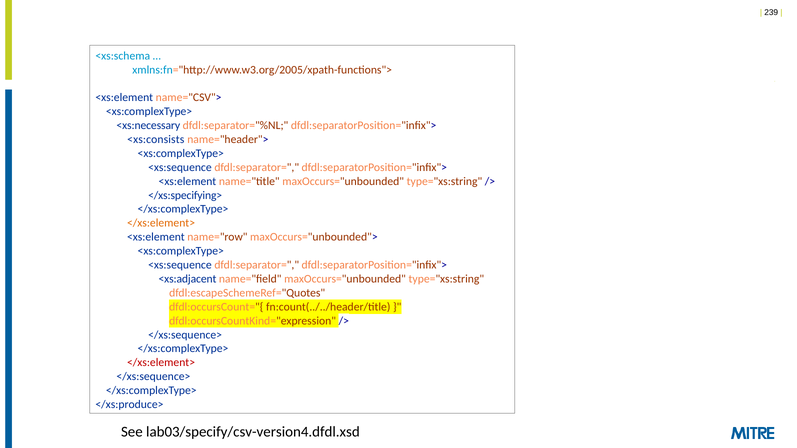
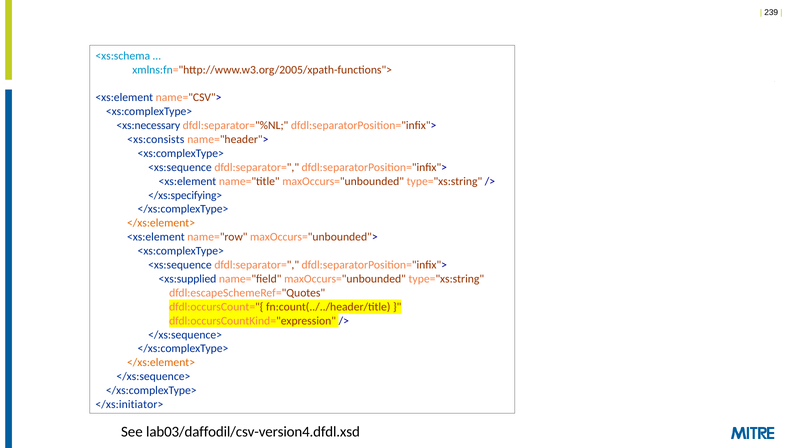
<xs:adjacent: <xs:adjacent -> <xs:supplied
</xs:element> at (161, 363) colour: red -> orange
</xs:produce>: </xs:produce> -> </xs:initiator>
lab03/specify/csv-version4.dfdl.xsd: lab03/specify/csv-version4.dfdl.xsd -> lab03/daffodil/csv-version4.dfdl.xsd
